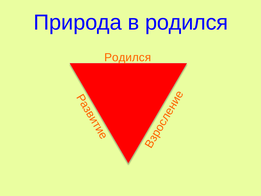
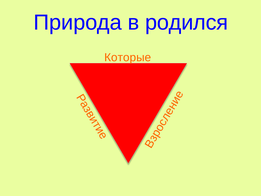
Родился at (128, 57): Родился -> Которые
